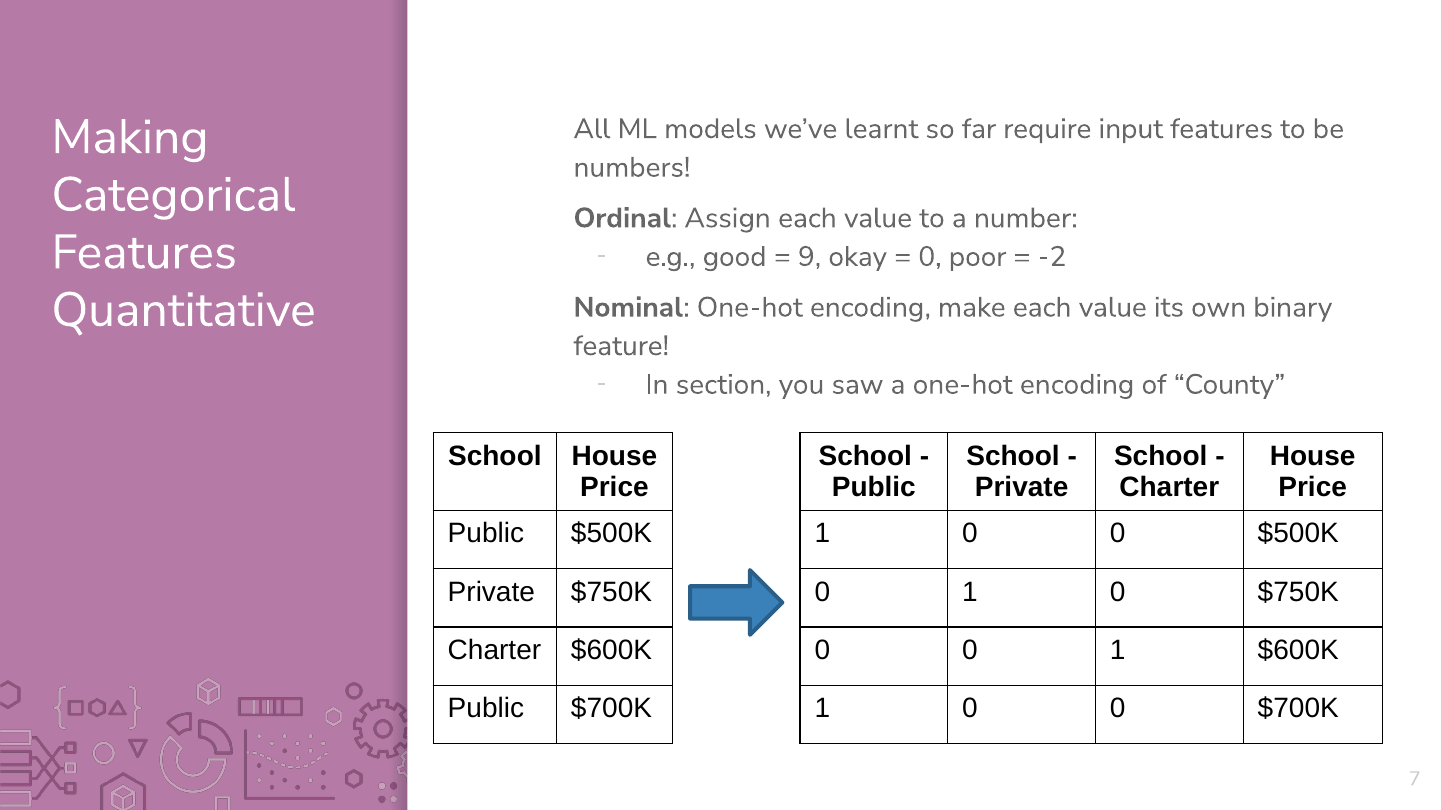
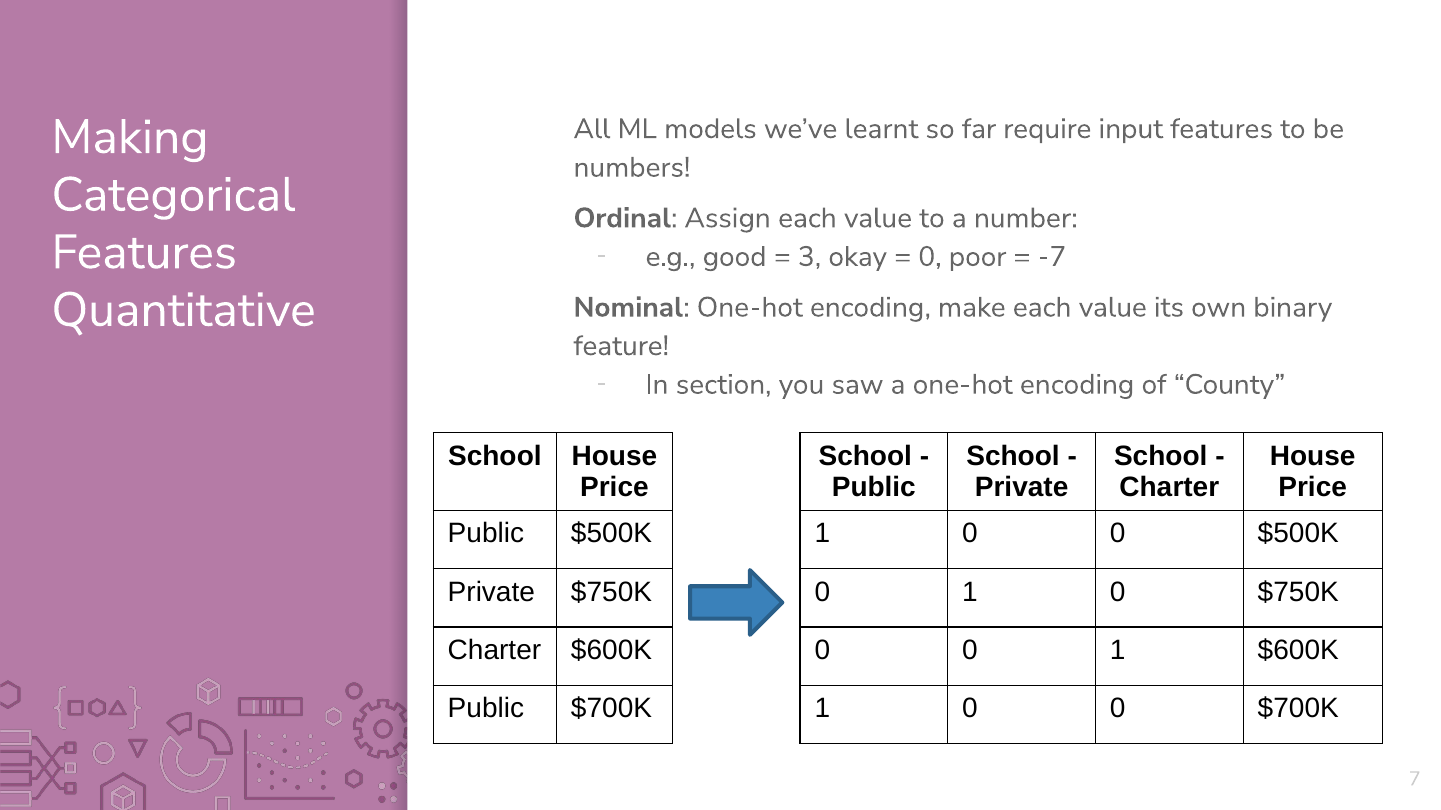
9: 9 -> 3
-2: -2 -> -7
